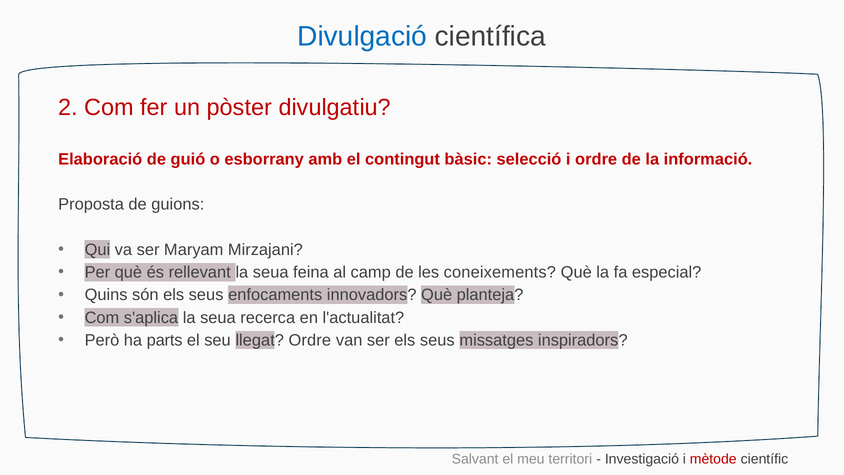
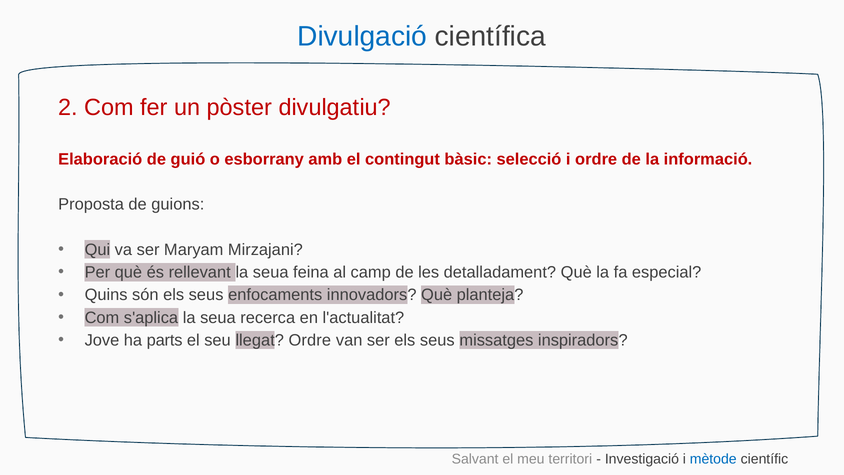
coneixements: coneixements -> detalladament
Però: Però -> Jove
mètode colour: red -> blue
